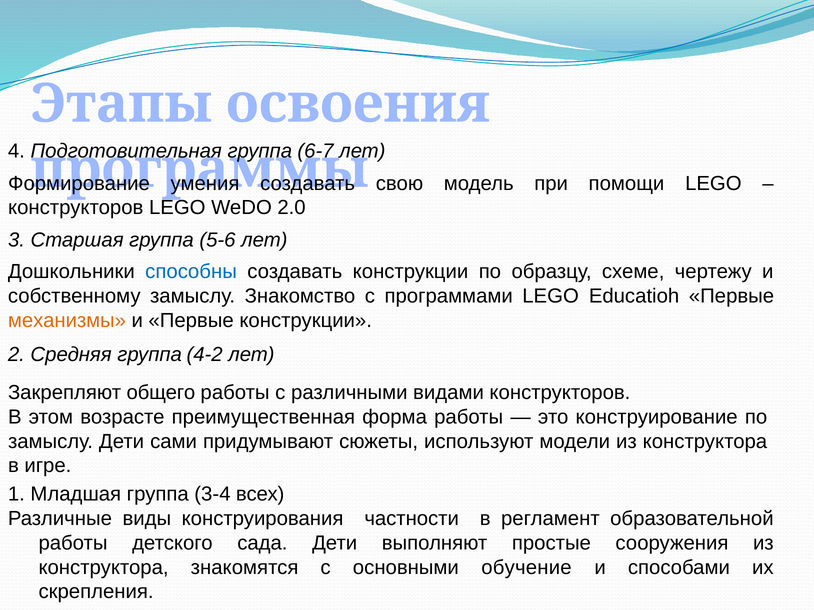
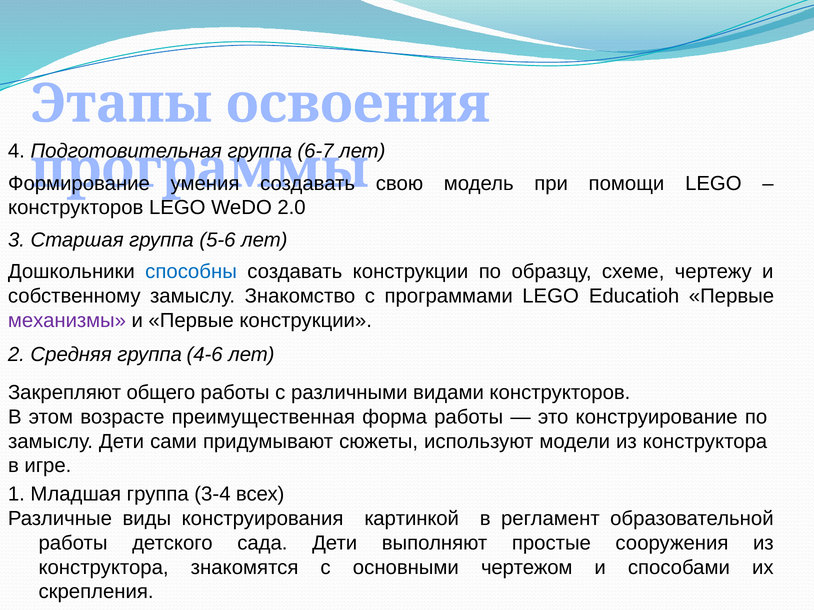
механизмы colour: orange -> purple
4-2: 4-2 -> 4-6
частности: частности -> картинкой
обучение: обучение -> чертежом
